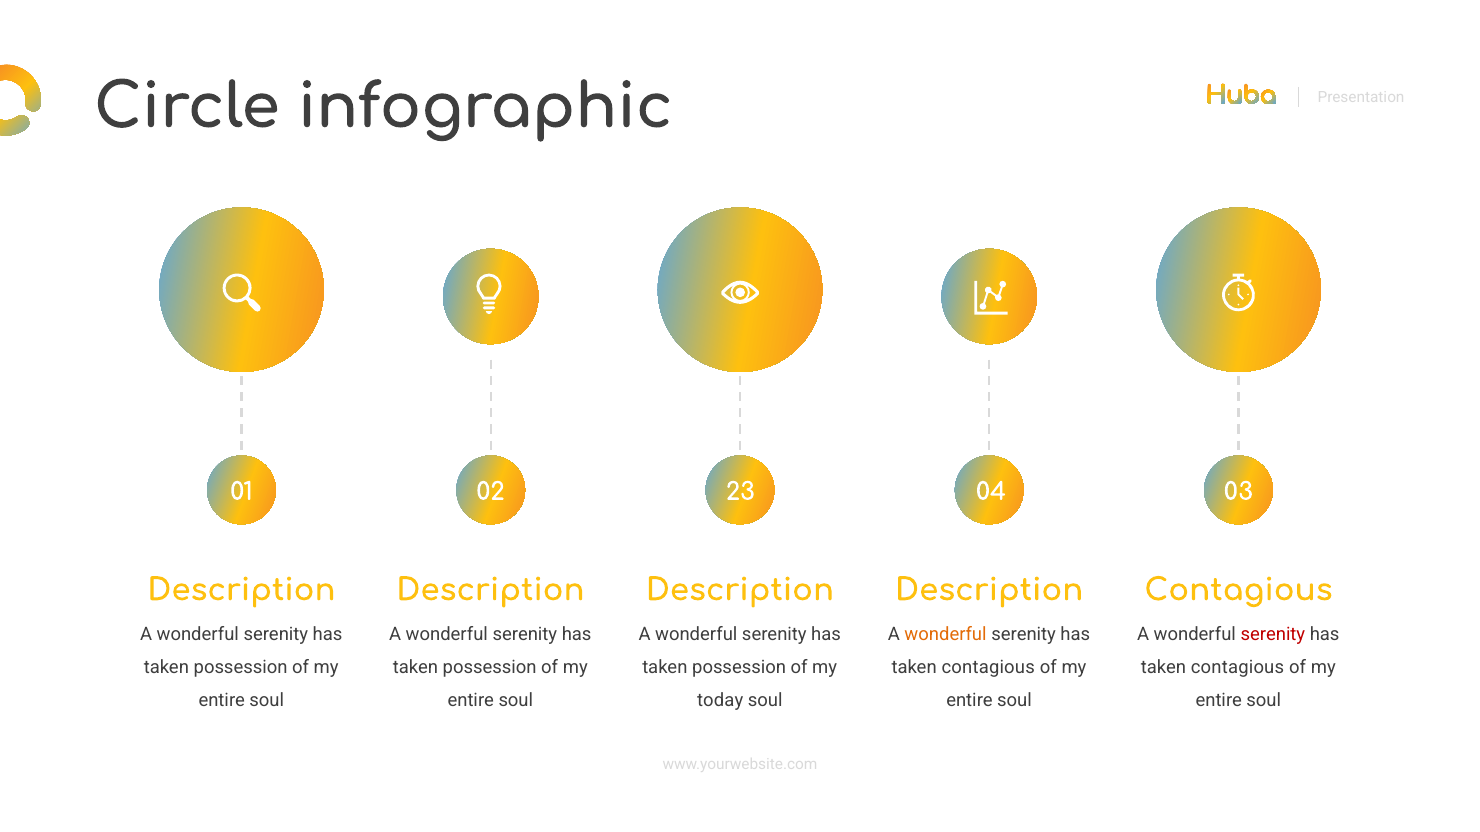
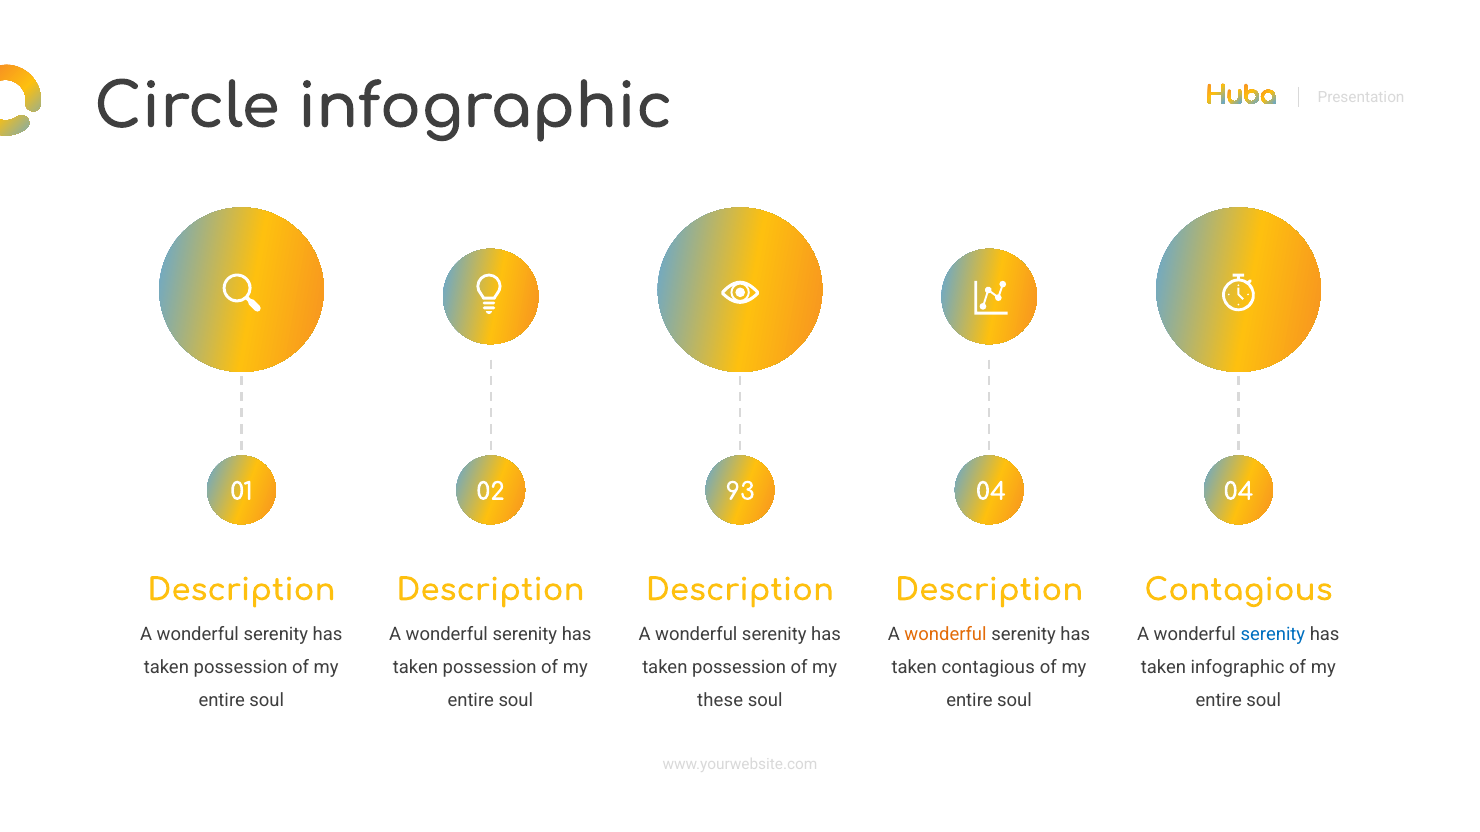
23: 23 -> 93
04 03: 03 -> 04
serenity at (1273, 635) colour: red -> blue
contagious at (1238, 668): contagious -> infographic
today: today -> these
